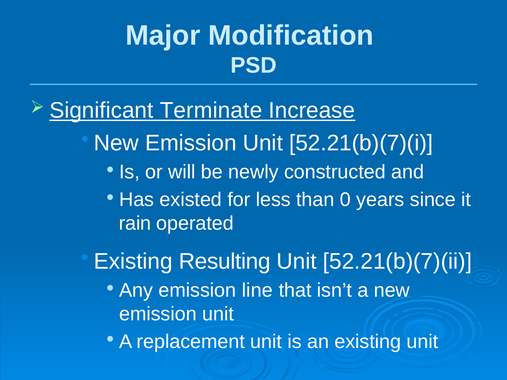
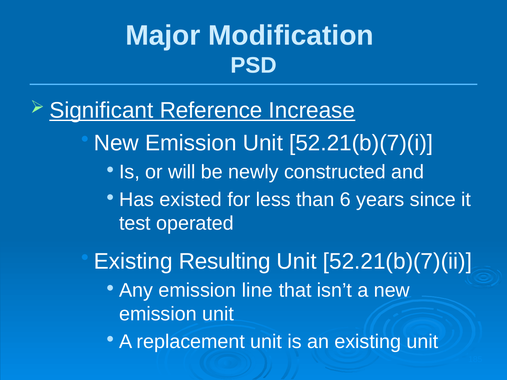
Terminate: Terminate -> Reference
0: 0 -> 6
rain: rain -> test
